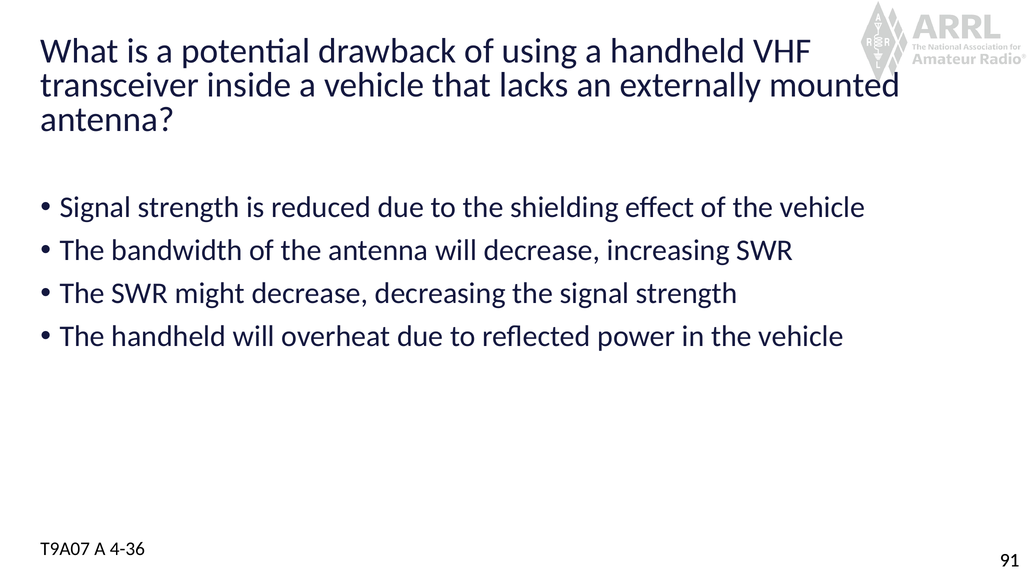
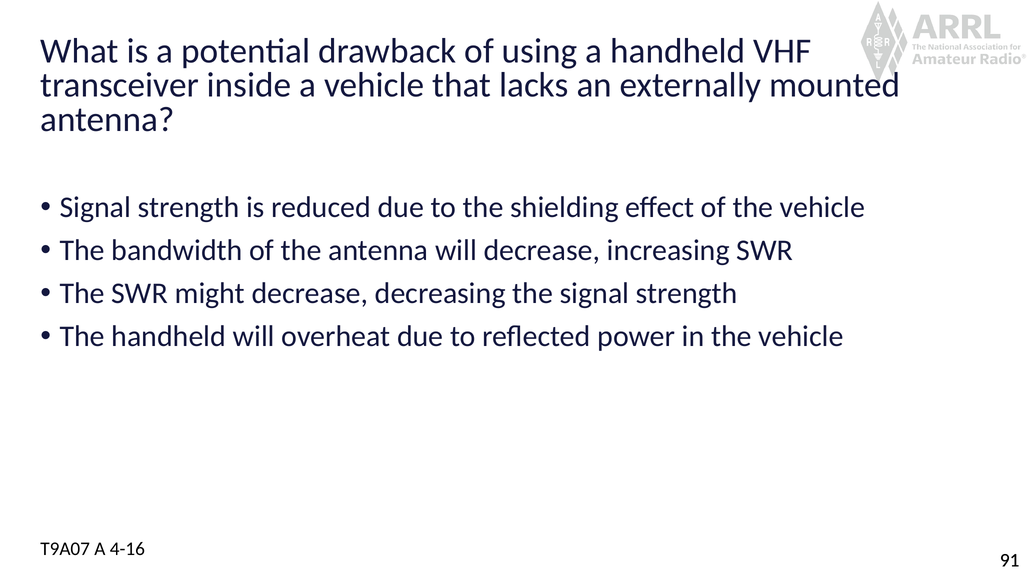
4-36: 4-36 -> 4-16
